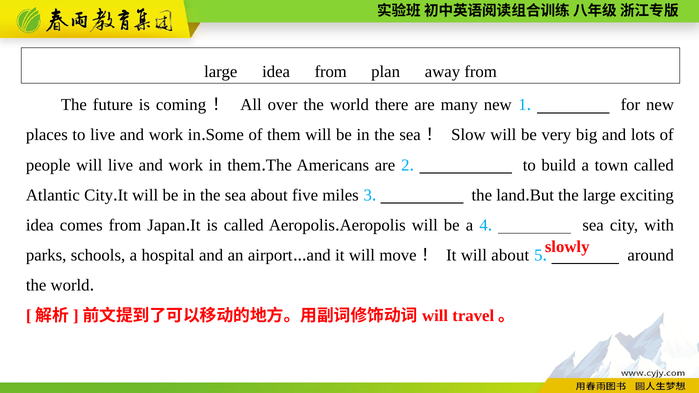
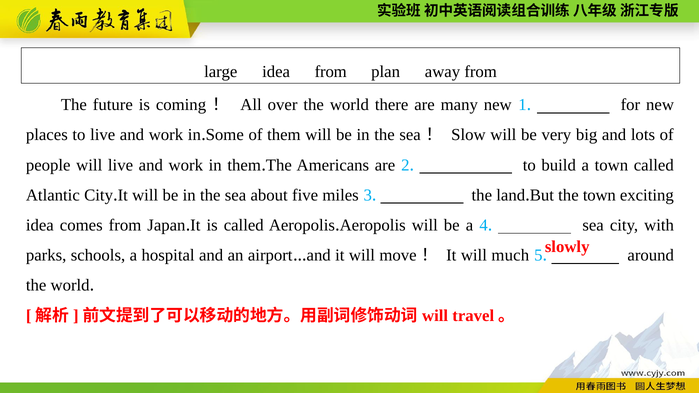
the large: large -> town
will about: about -> much
